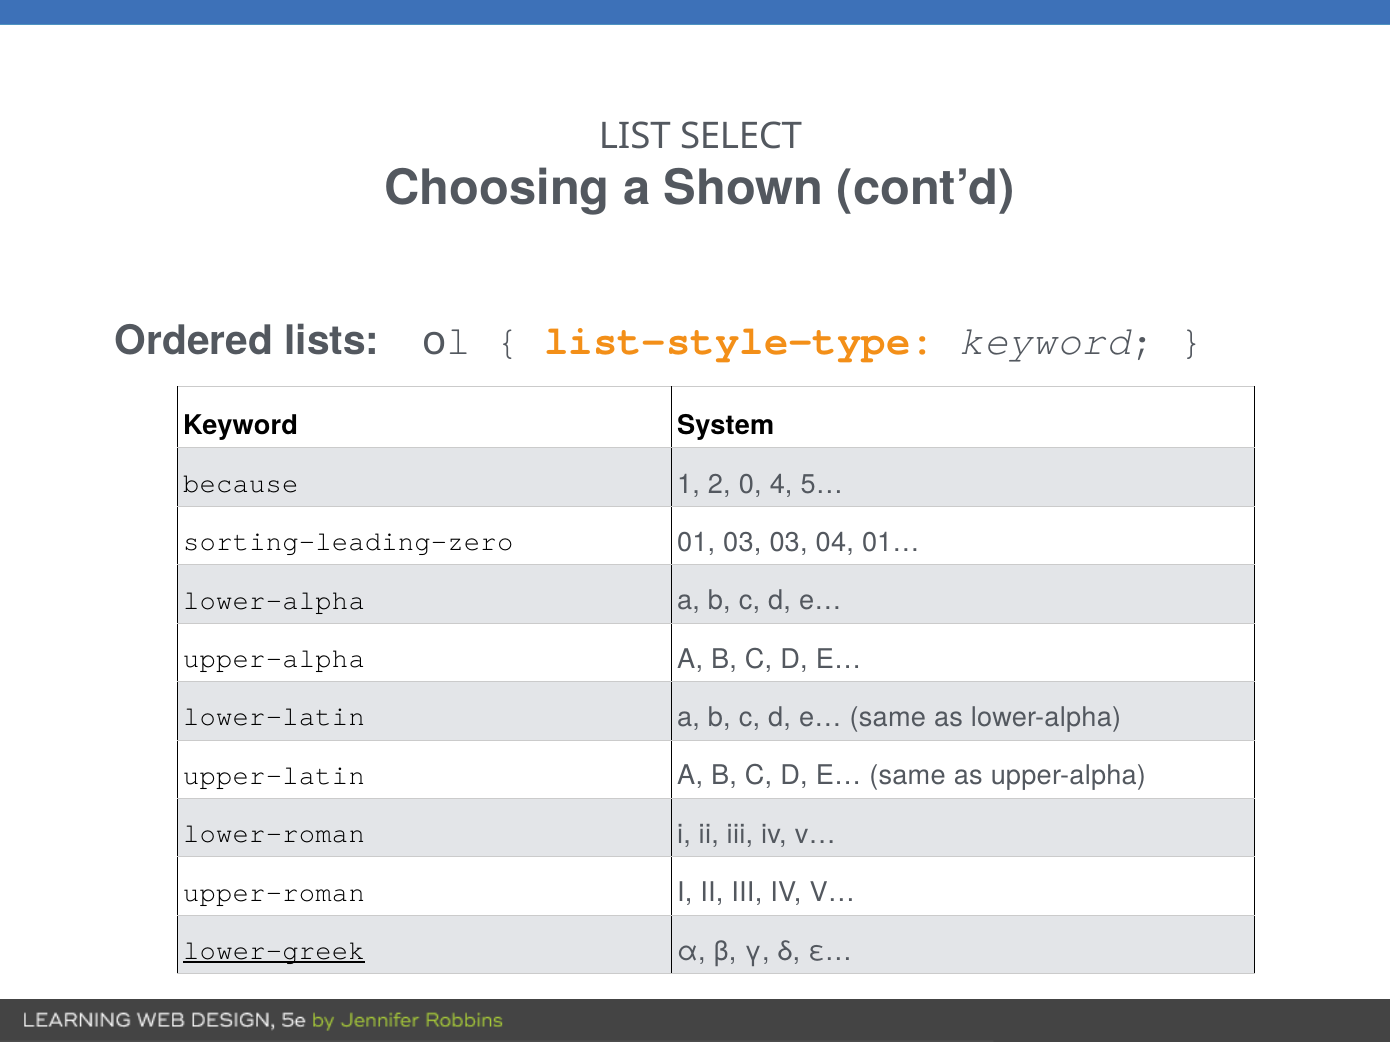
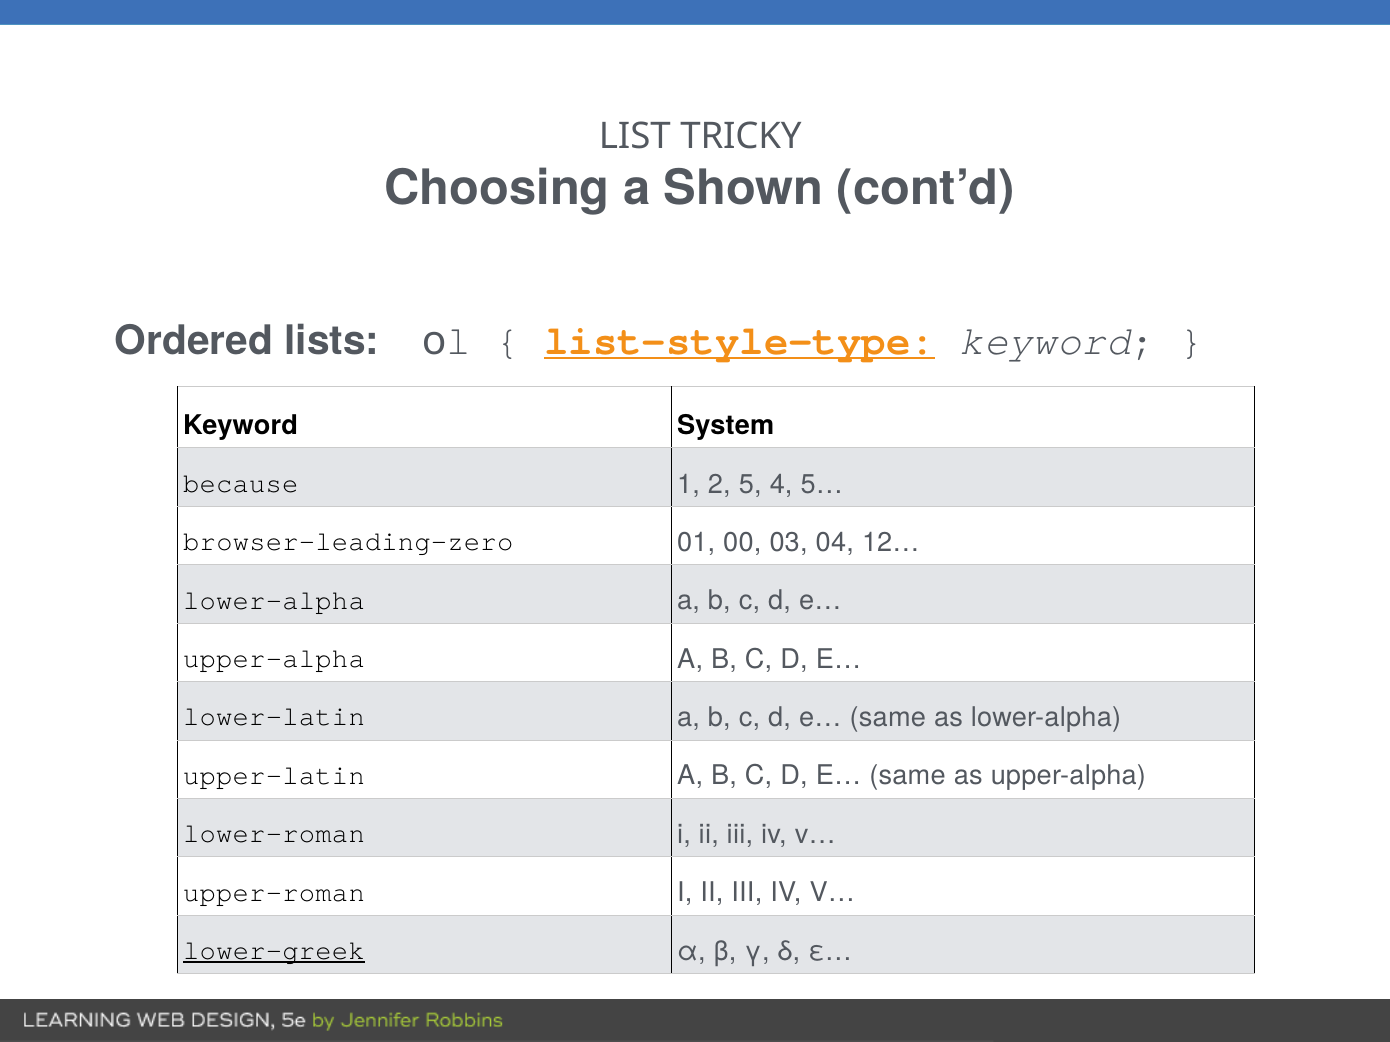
SELECT: SELECT -> TRICKY
list-style-type underline: none -> present
0: 0 -> 5
sorting-leading-zero: sorting-leading-zero -> browser-leading-zero
01 03: 03 -> 00
01…: 01… -> 12…
